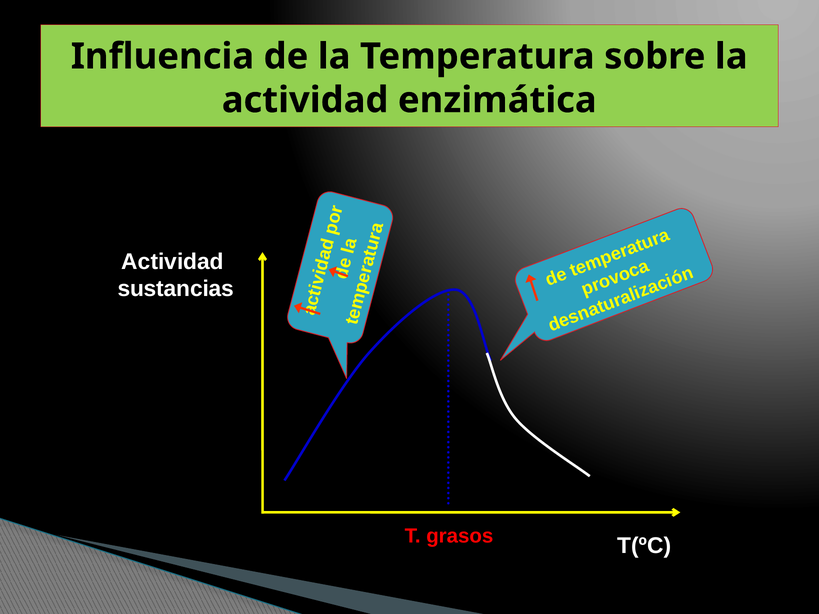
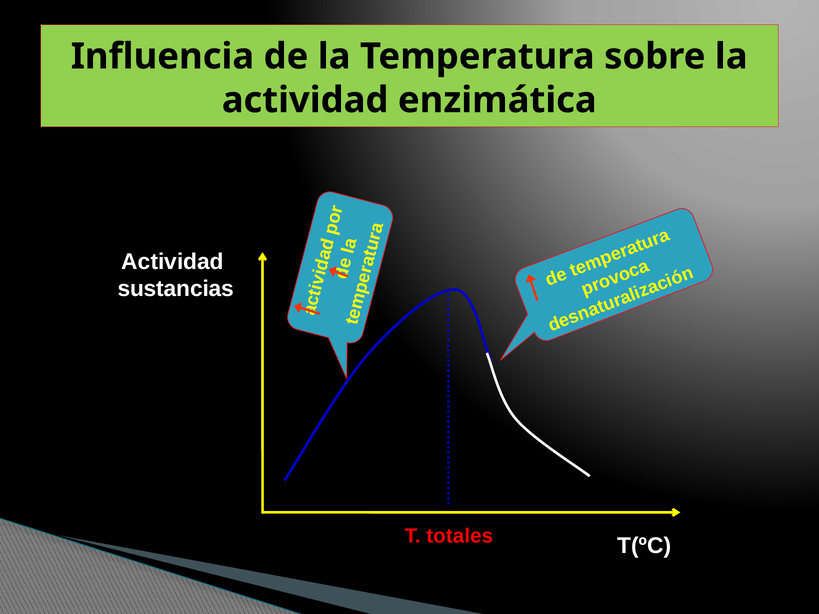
grasos: grasos -> totales
